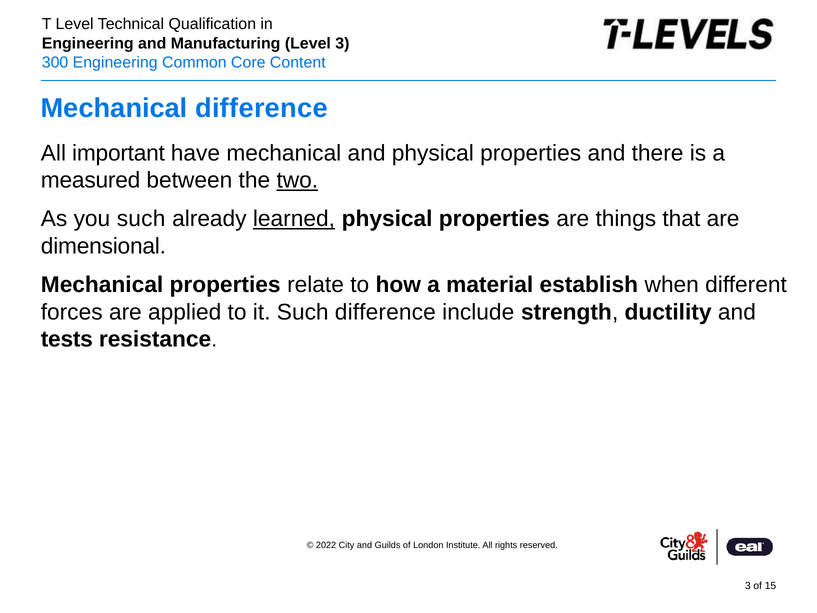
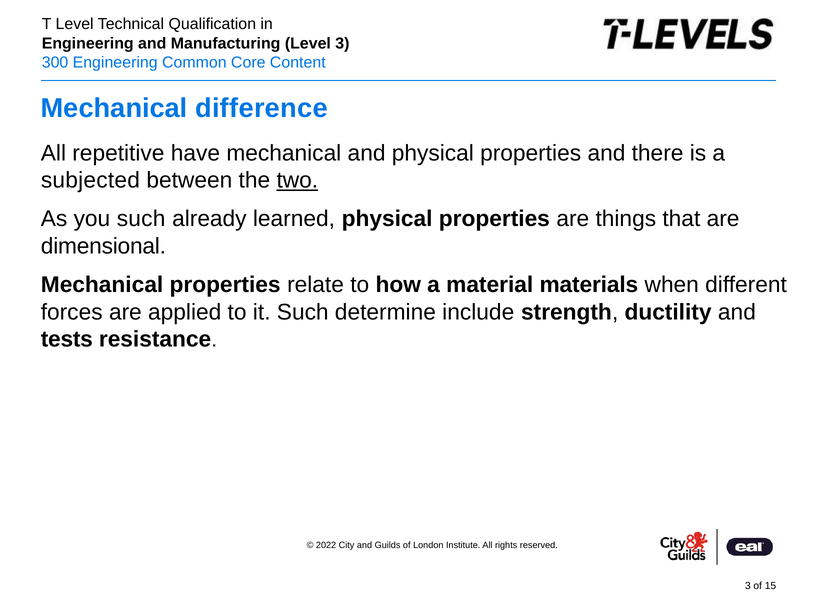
important: important -> repetitive
measured: measured -> subjected
learned underline: present -> none
establish: establish -> materials
Such difference: difference -> determine
